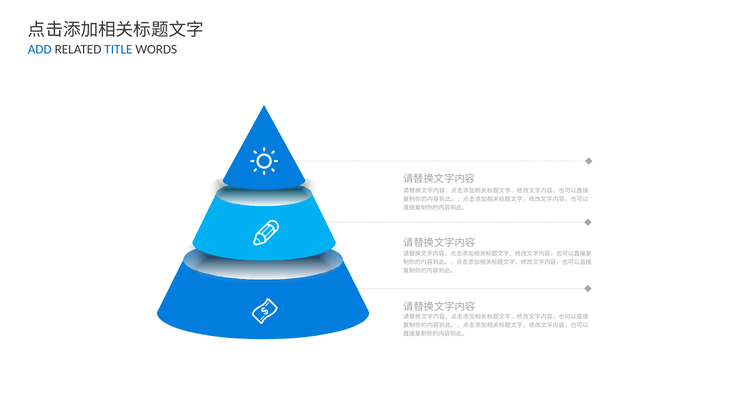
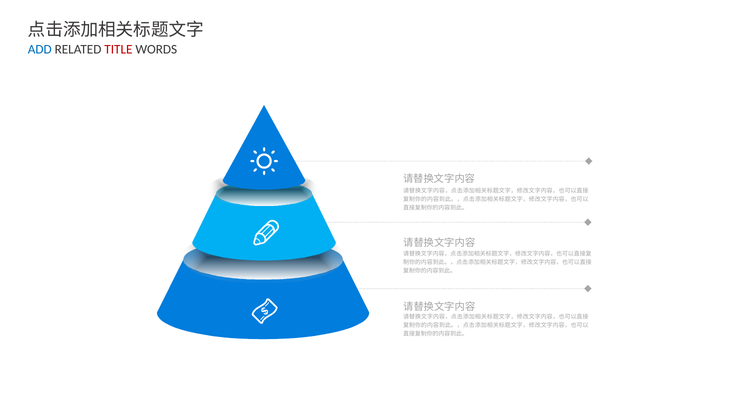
TITLE colour: blue -> red
